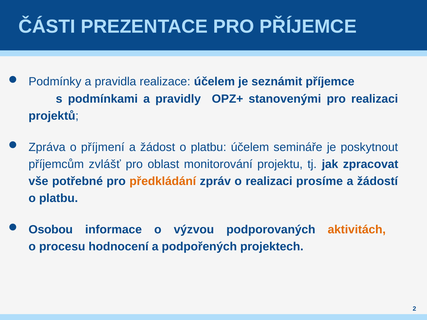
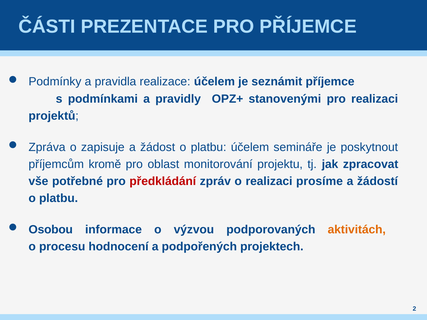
příjmení: příjmení -> zapisuje
zvlášť: zvlášť -> kromě
předkládání colour: orange -> red
